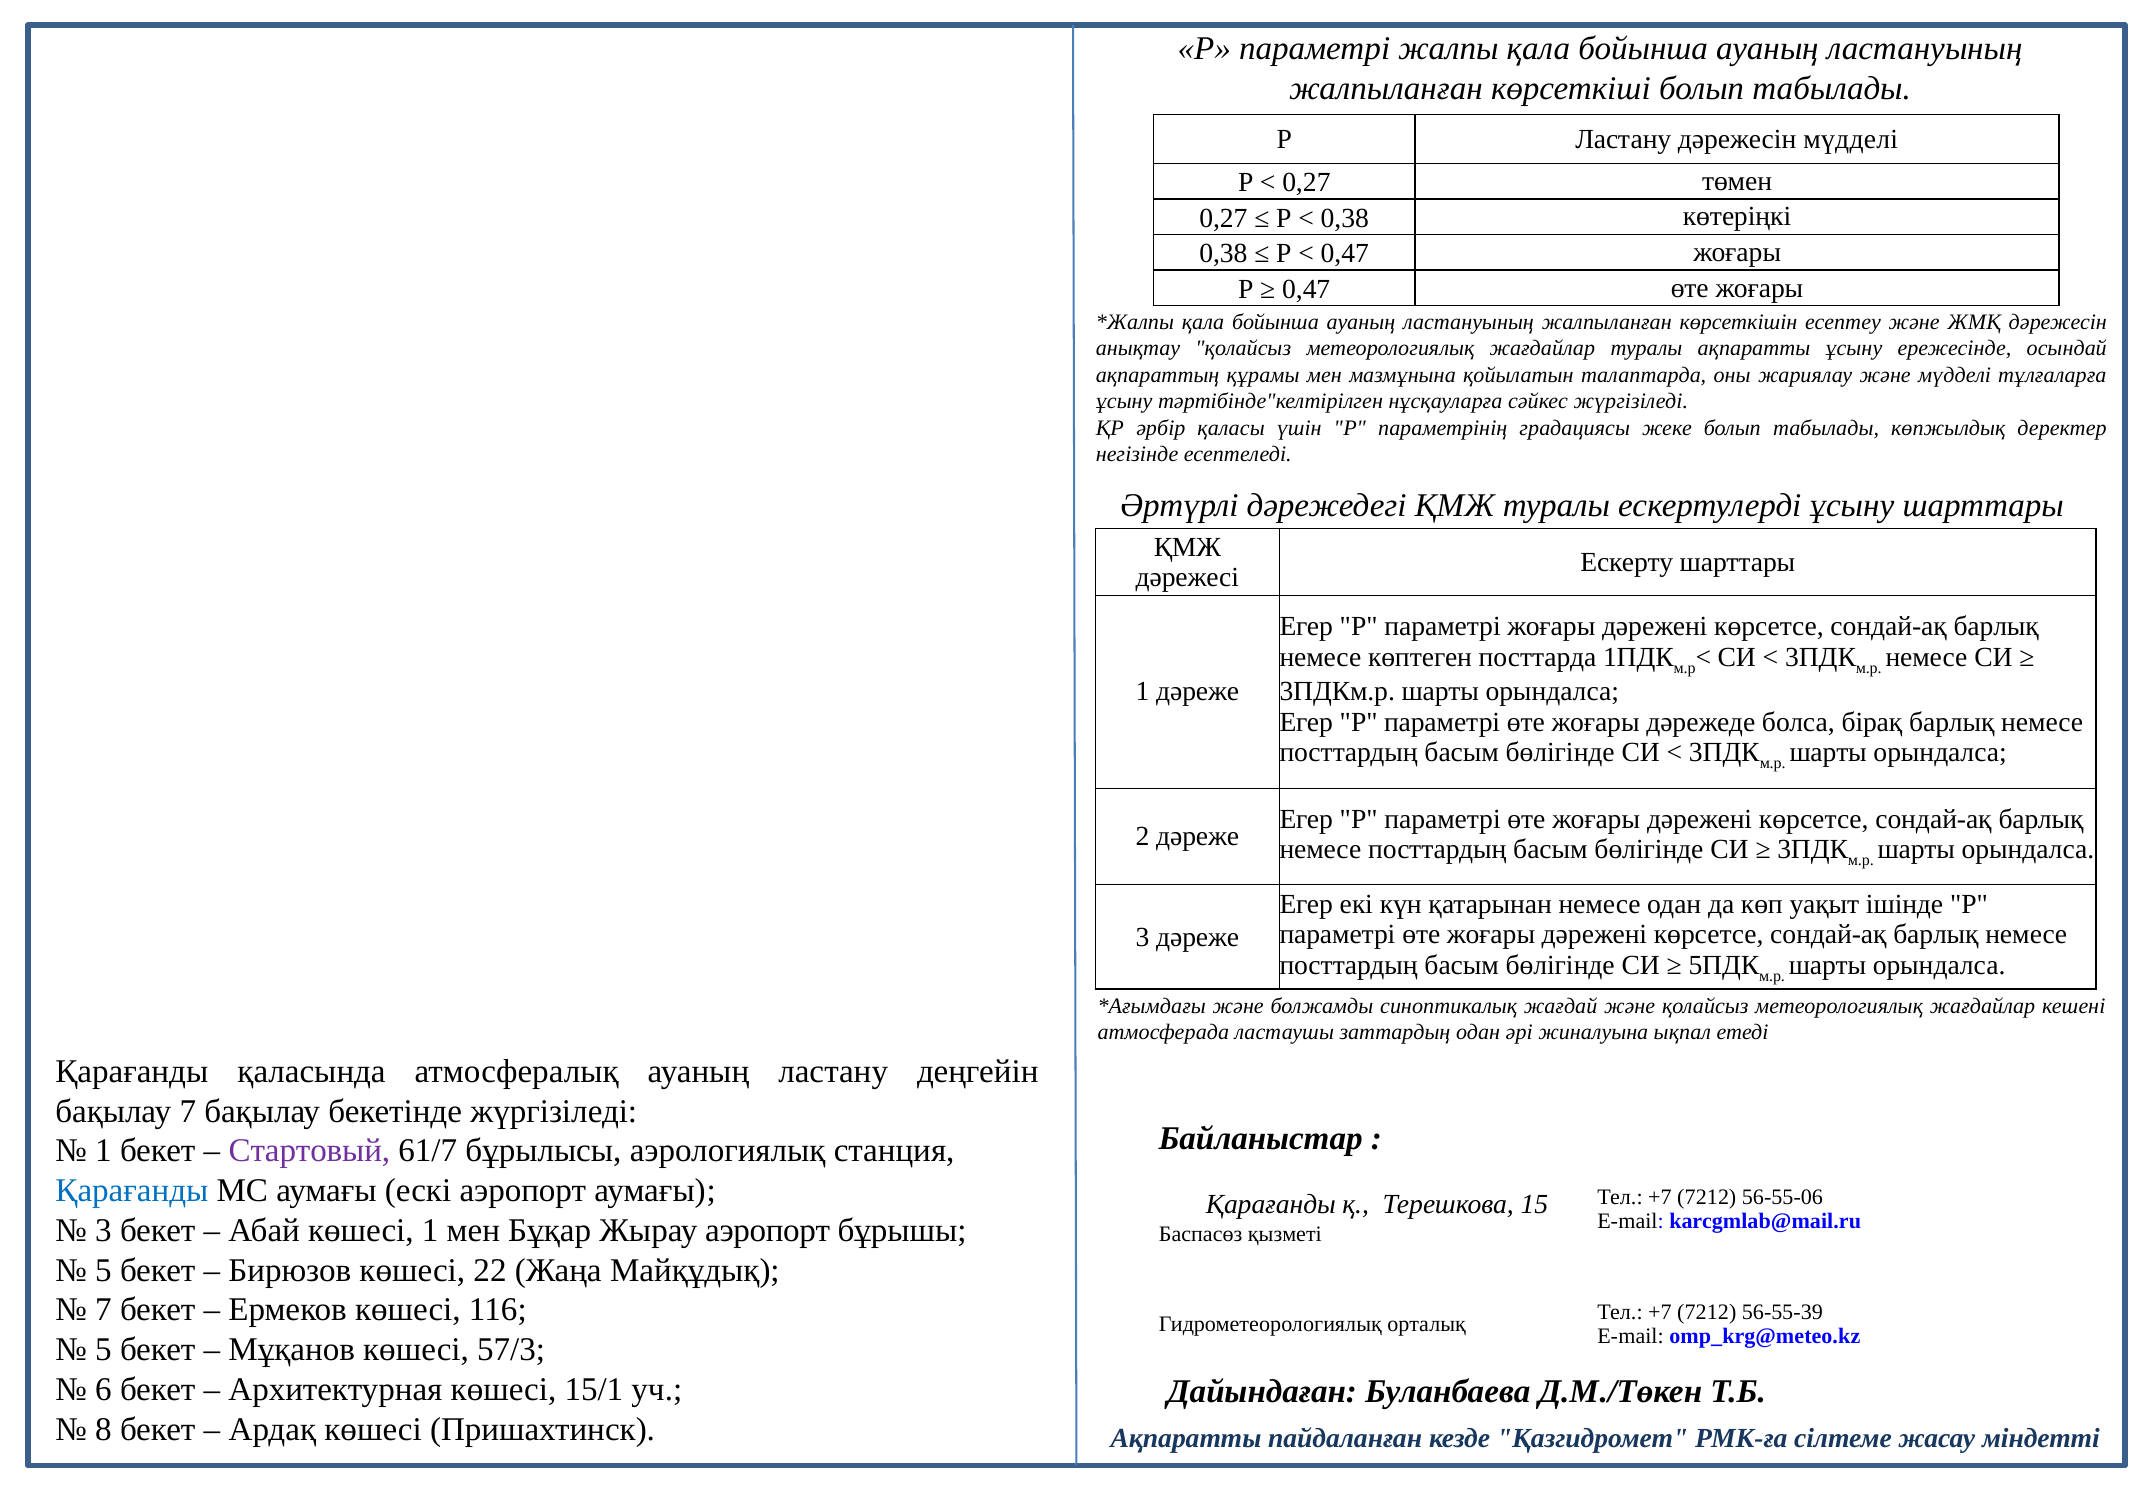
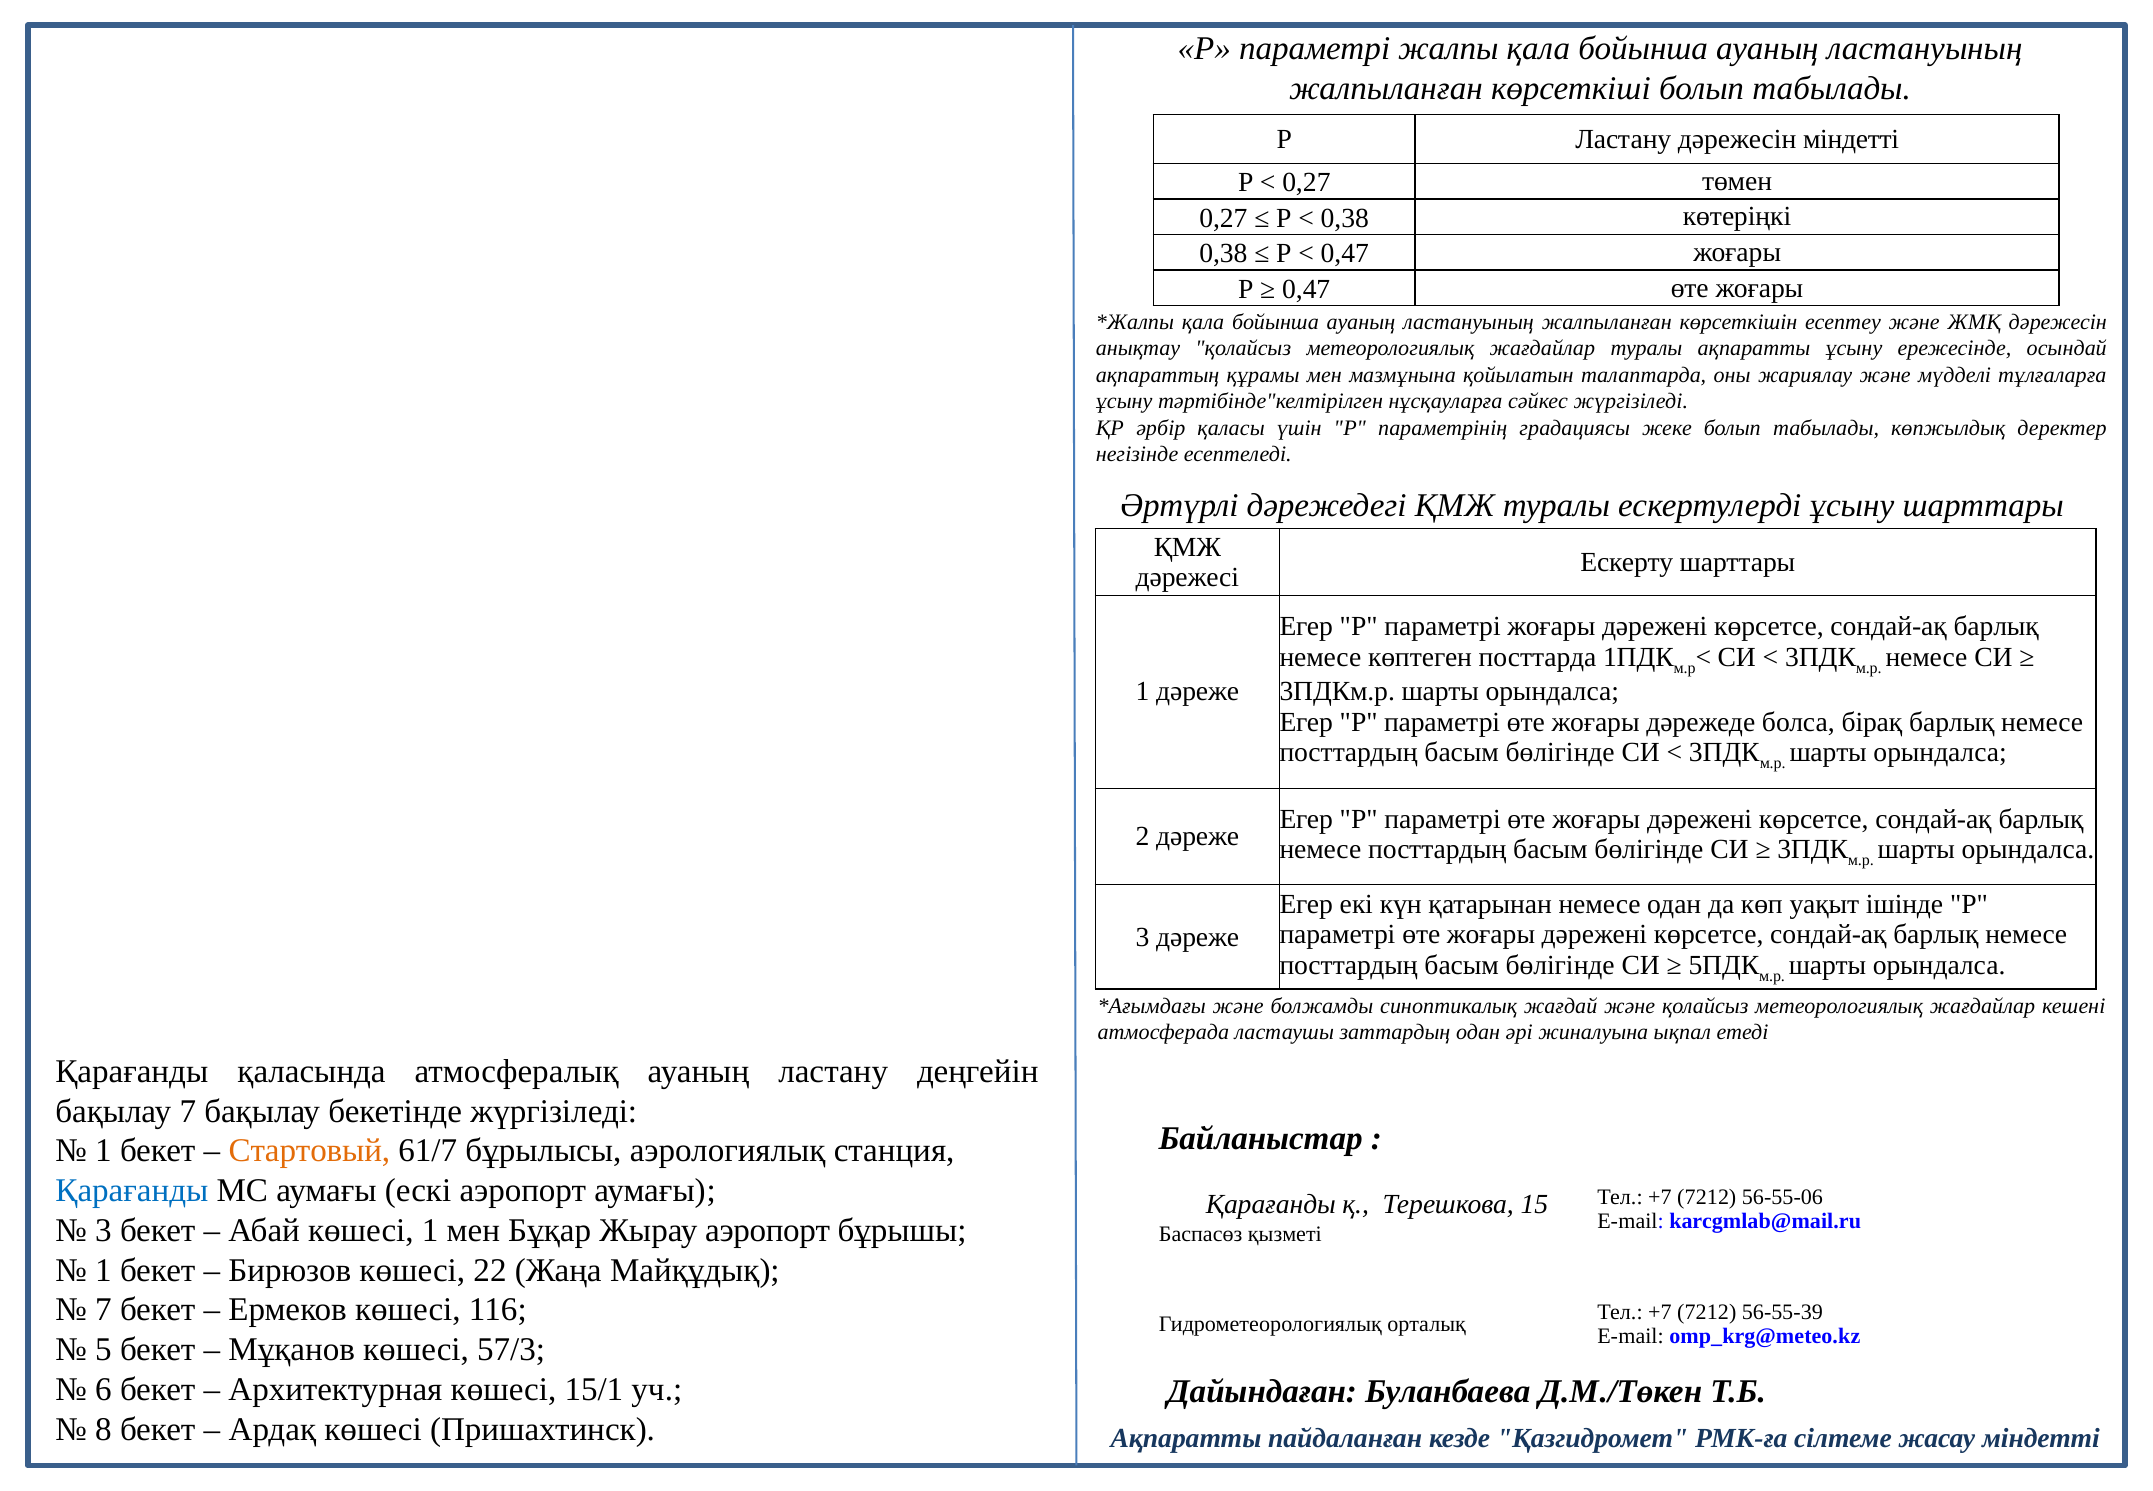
дәрежесін мүдделі: мүдделі -> міндетті
Стартовый colour: purple -> orange
5 at (103, 1270): 5 -> 1
